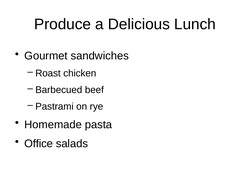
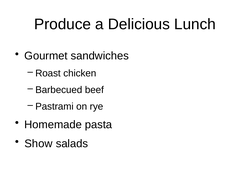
Office: Office -> Show
